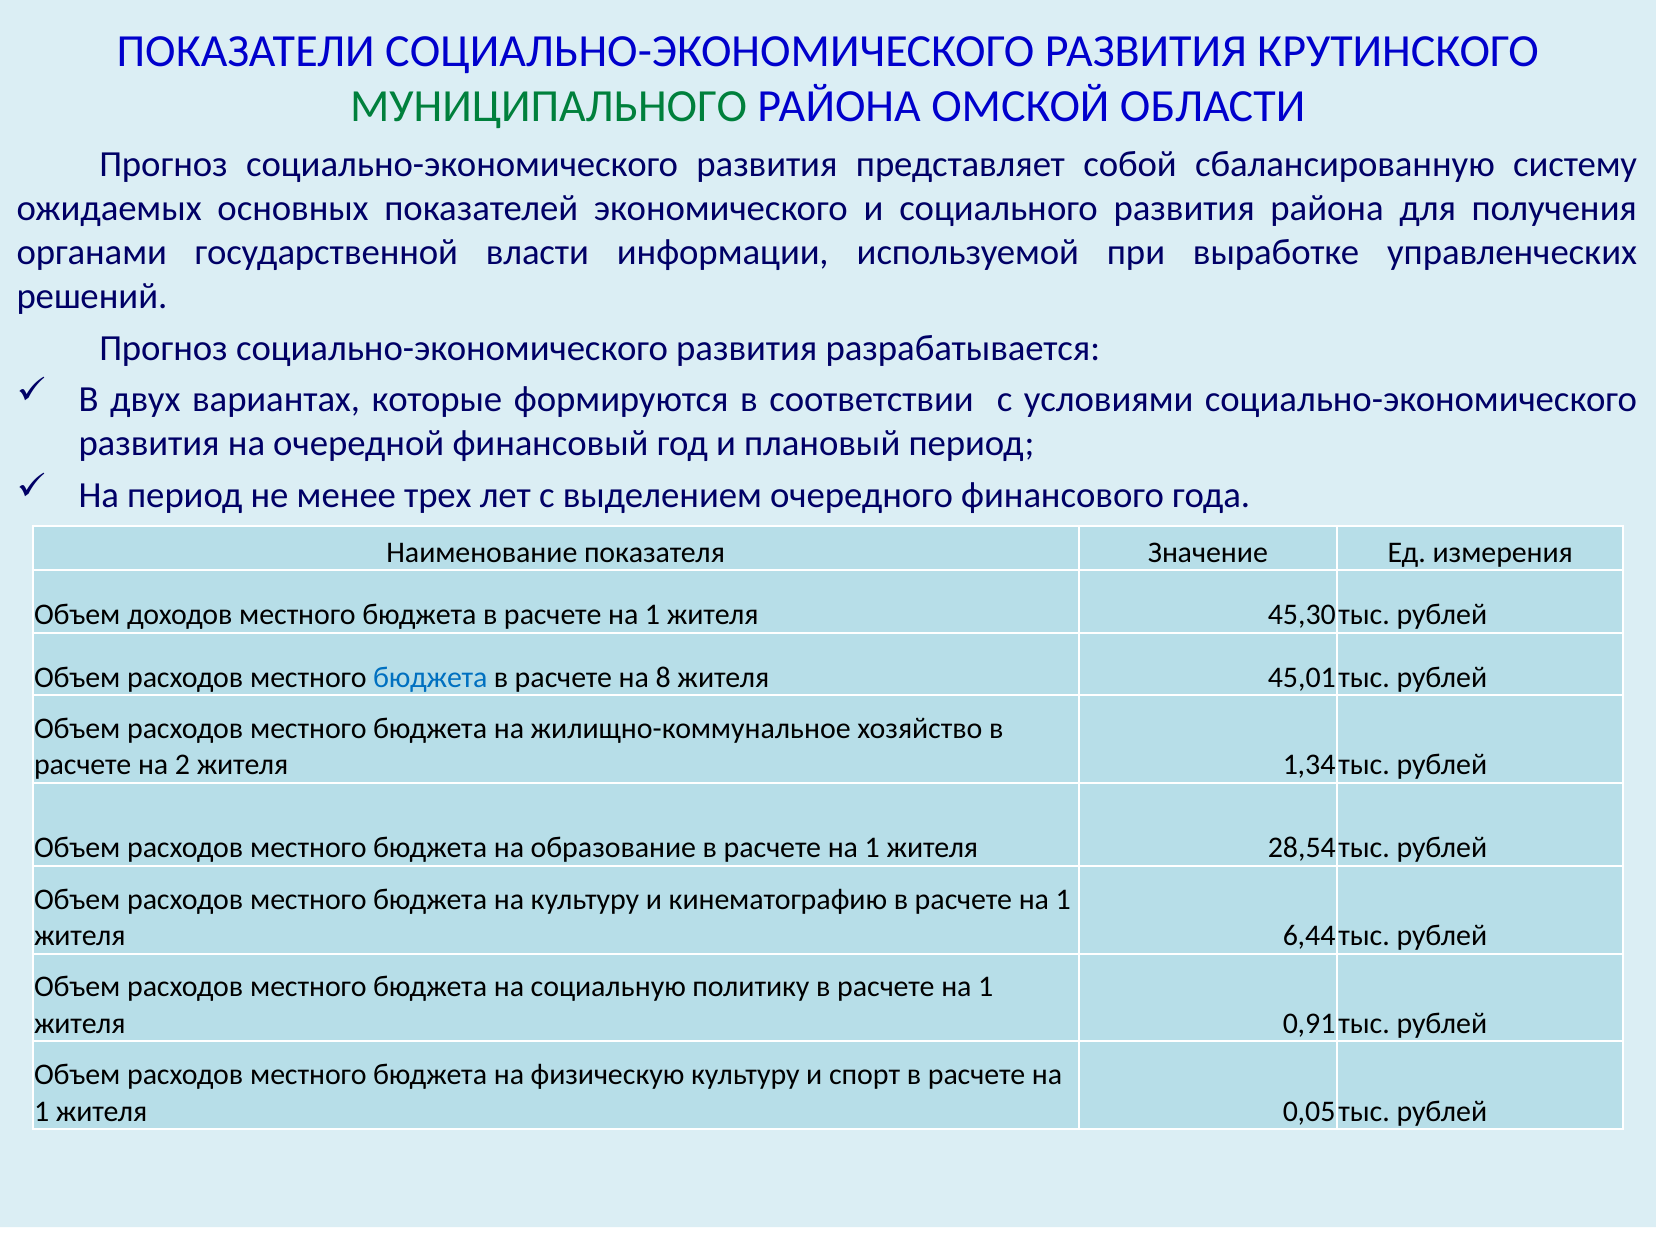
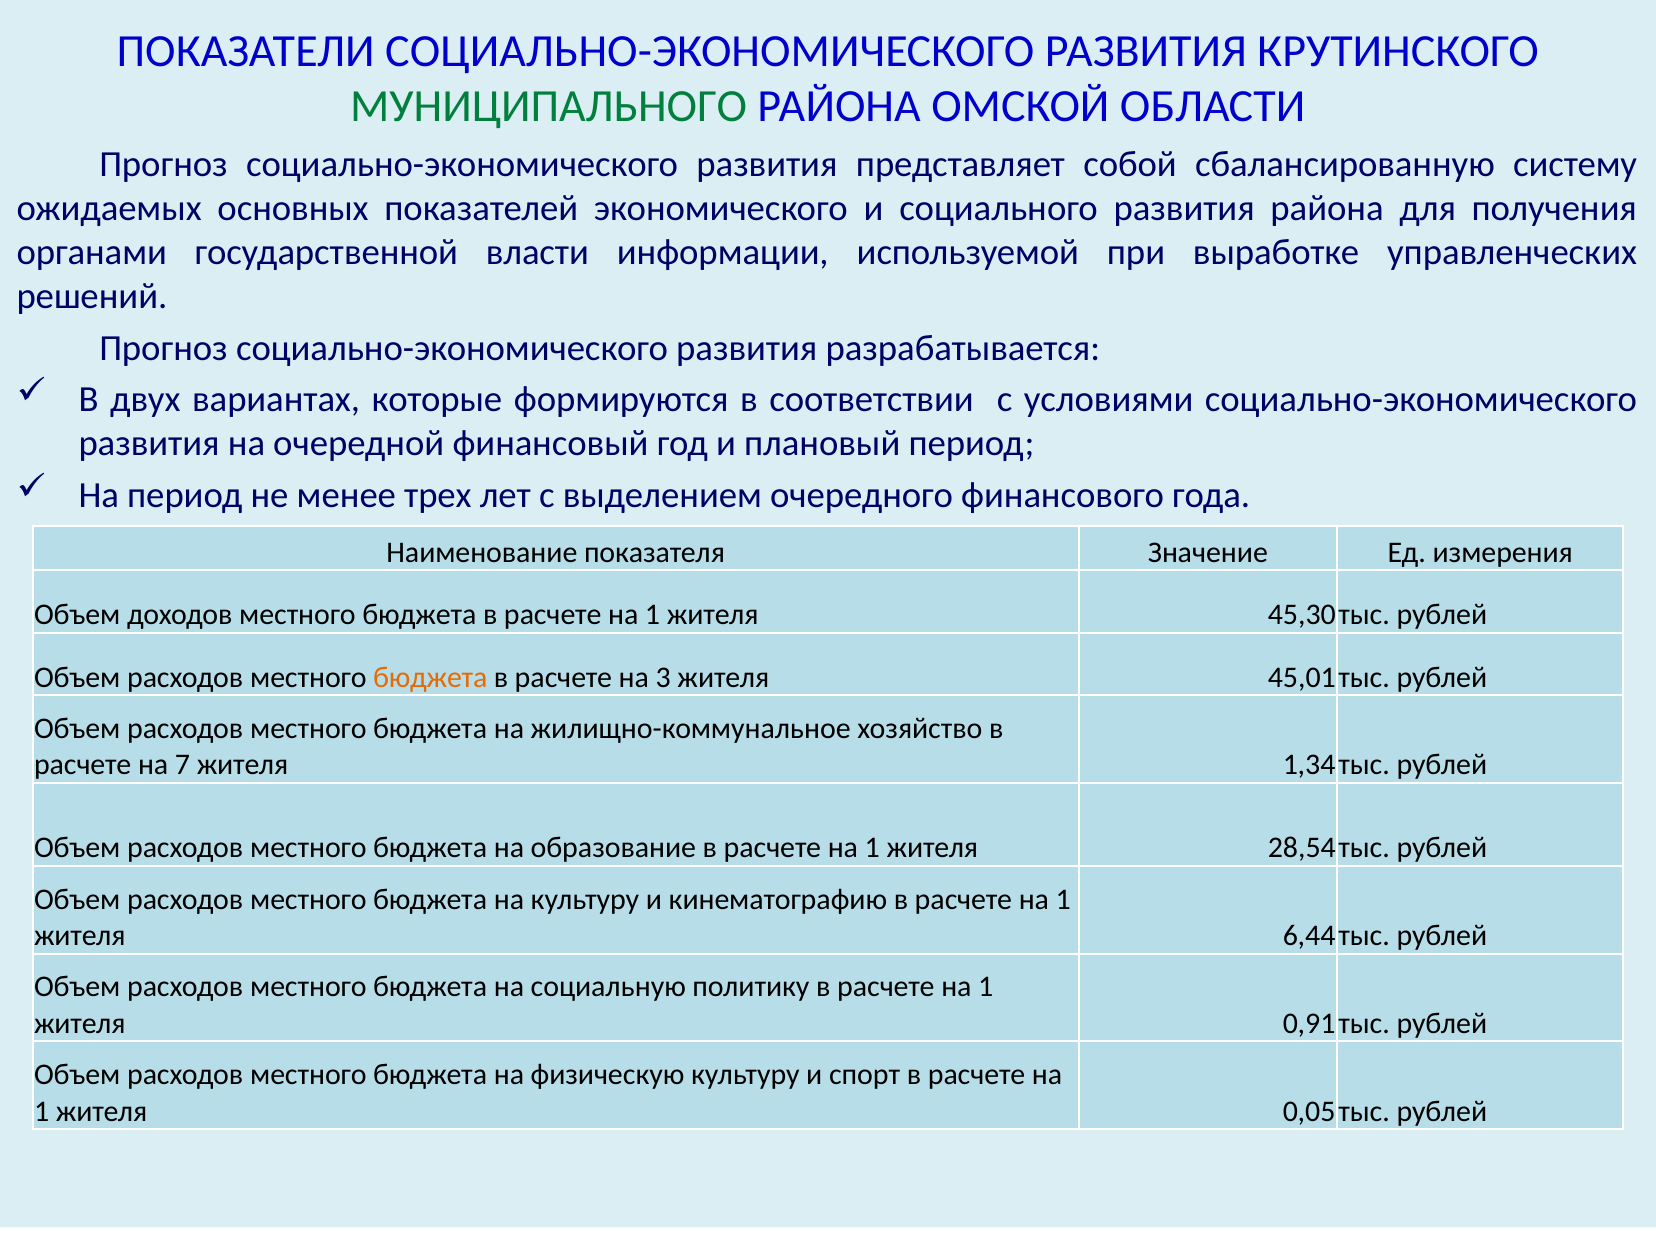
бюджета at (430, 677) colour: blue -> orange
8: 8 -> 3
2: 2 -> 7
